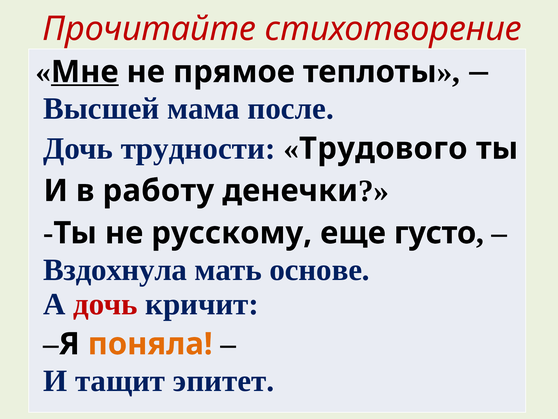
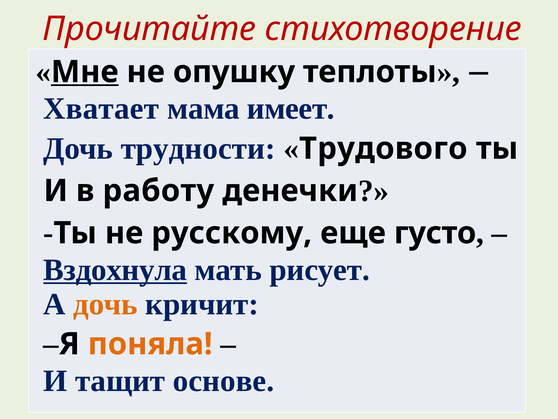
прямое: прямое -> опушку
Высшей: Высшей -> Хватает
после: после -> имеет
Вздохнула underline: none -> present
основе: основе -> рисует
дочь at (105, 304) colour: red -> orange
эпитет: эпитет -> основе
